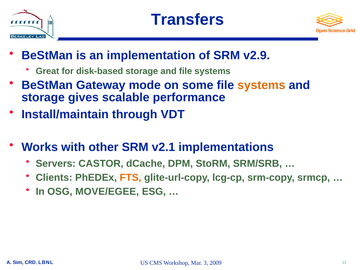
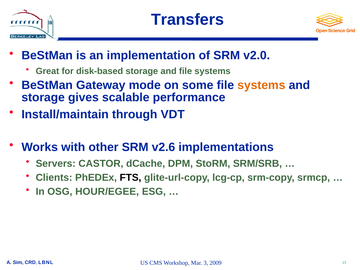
v2.9: v2.9 -> v2.0
v2.1: v2.1 -> v2.6
FTS colour: orange -> black
MOVE/EGEE: MOVE/EGEE -> HOUR/EGEE
